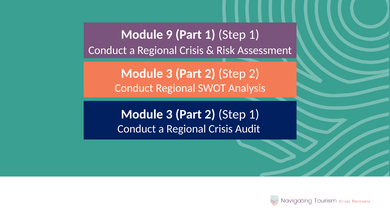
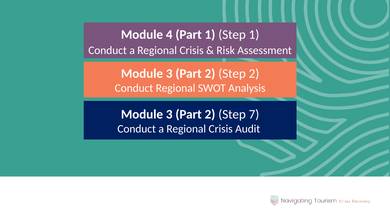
9: 9 -> 4
2 Step 1: 1 -> 7
